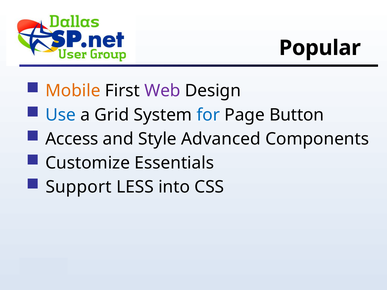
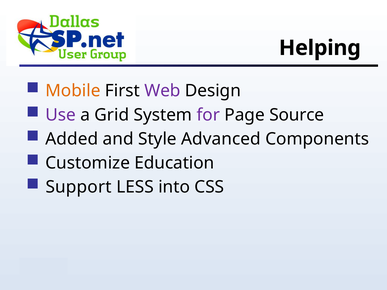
Popular: Popular -> Helping
Use colour: blue -> purple
for colour: blue -> purple
Button: Button -> Source
Access: Access -> Added
Essentials: Essentials -> Education
